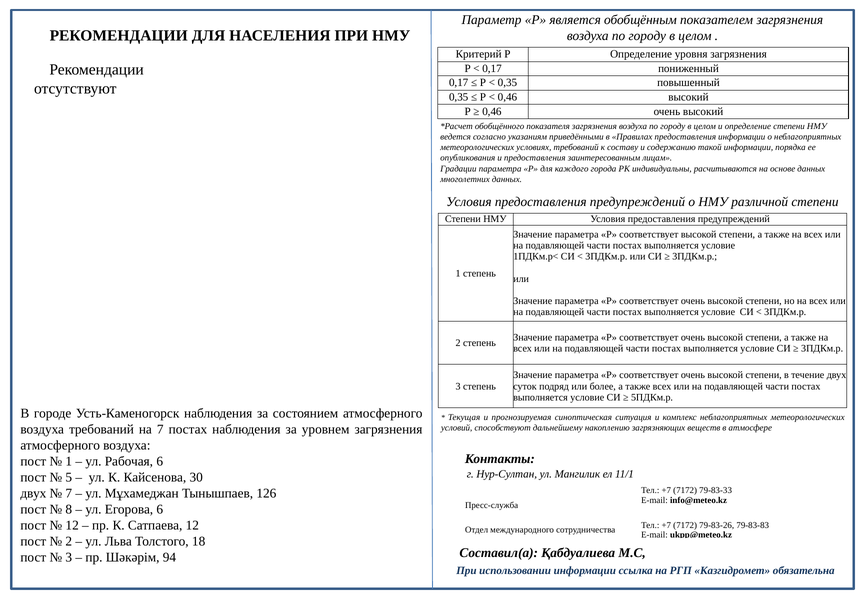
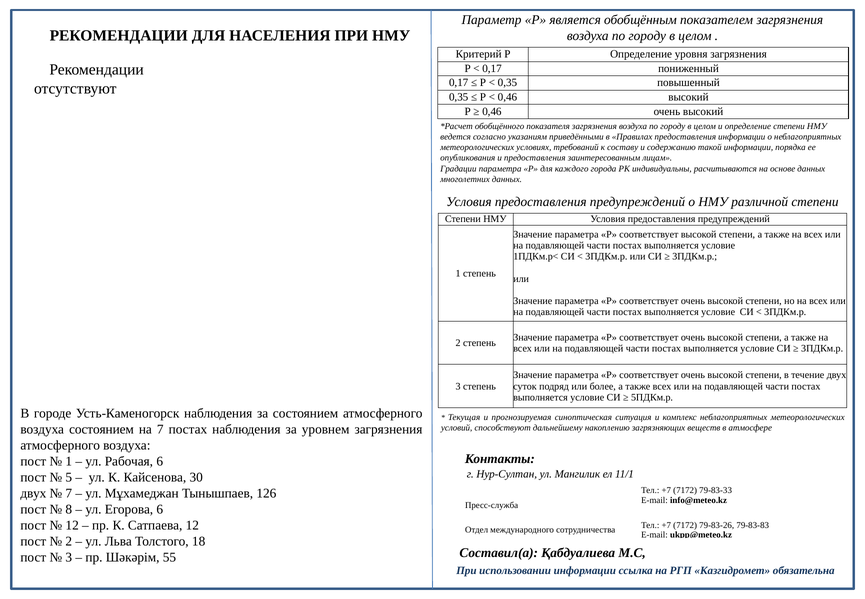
воздуха требований: требований -> состоянием
94: 94 -> 55
